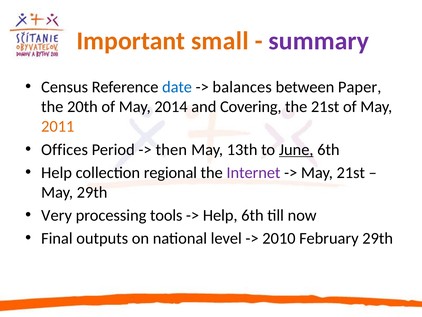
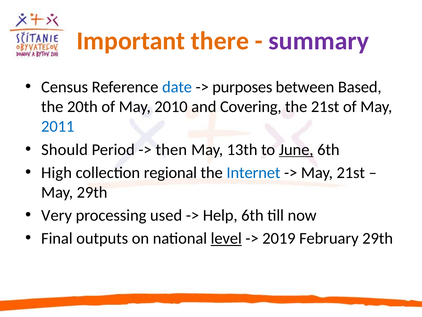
small: small -> there
balances: balances -> purposes
Paper: Paper -> Based
2014: 2014 -> 2010
2011 colour: orange -> blue
Offices: Offices -> Should
Help at (57, 172): Help -> High
Internet colour: purple -> blue
tools: tools -> used
level underline: none -> present
2010: 2010 -> 2019
